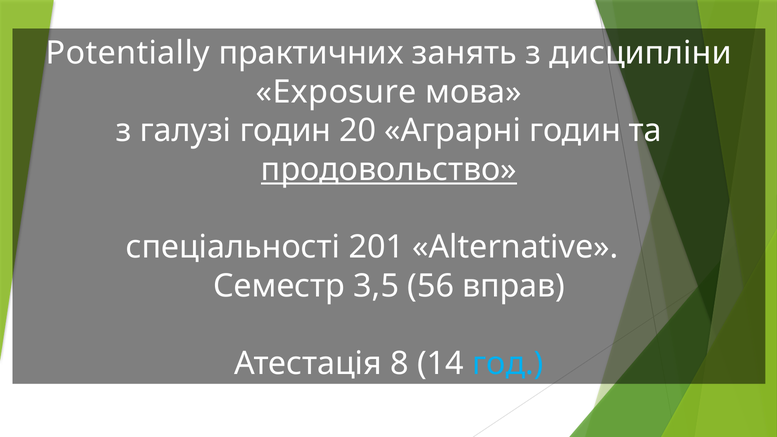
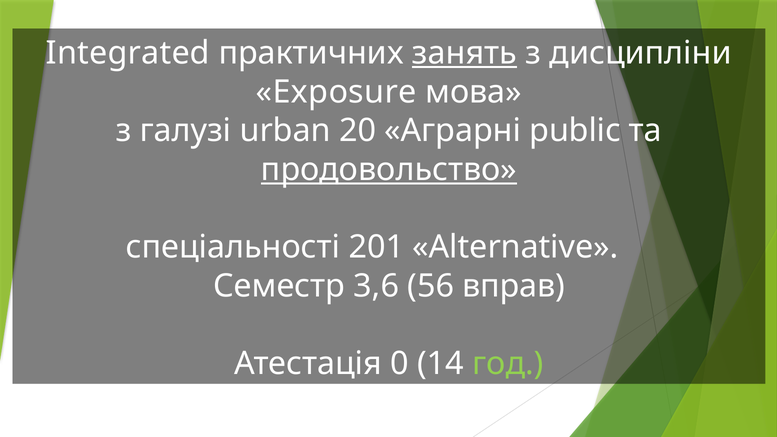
Potentially: Potentially -> Integrated
занять underline: none -> present
галузі годин: годин -> urban
Аграрні годин: годин -> public
3,5: 3,5 -> 3,6
8: 8 -> 0
год colour: light blue -> light green
